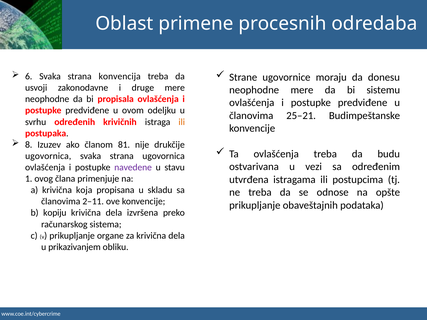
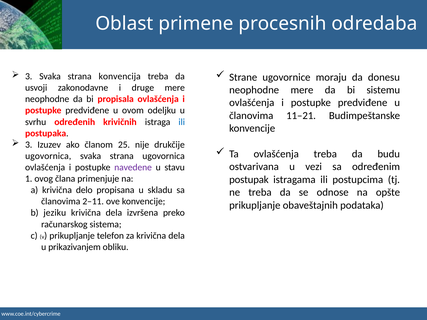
6 at (29, 76): 6 -> 3
25–21: 25–21 -> 11–21
ili at (182, 122) colour: orange -> blue
8 at (29, 145): 8 -> 3
81: 81 -> 25
utvrđena: utvrđena -> postupak
koja: koja -> delo
kopiju: kopiju -> jeziku
organe: organe -> telefon
